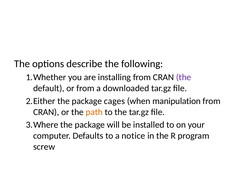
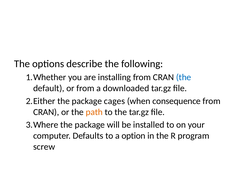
the at (184, 77) colour: purple -> blue
manipulation: manipulation -> consequence
notice: notice -> option
